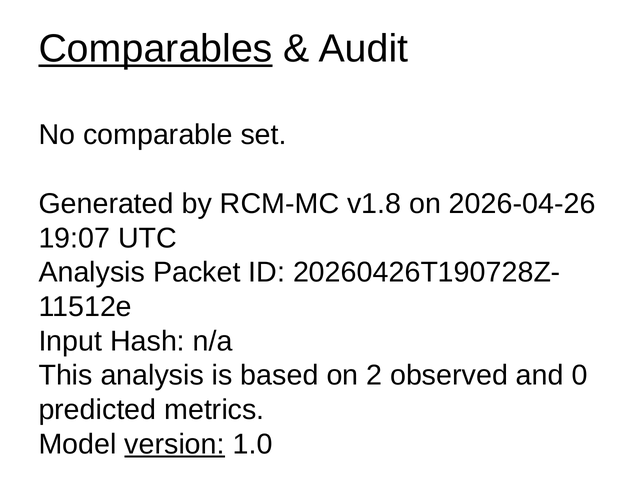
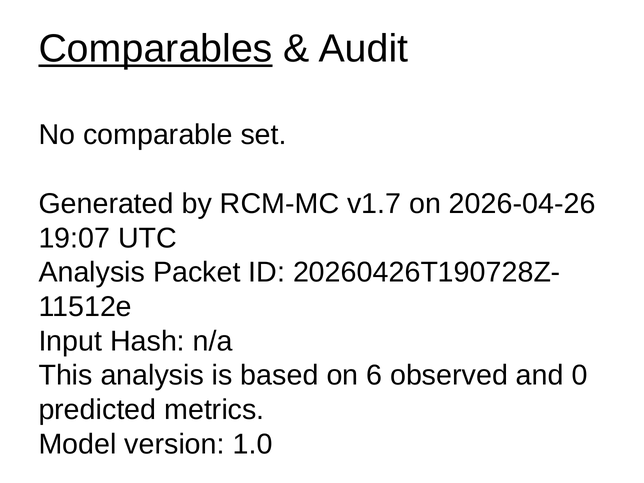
v1.8: v1.8 -> v1.7
2: 2 -> 6
version underline: present -> none
